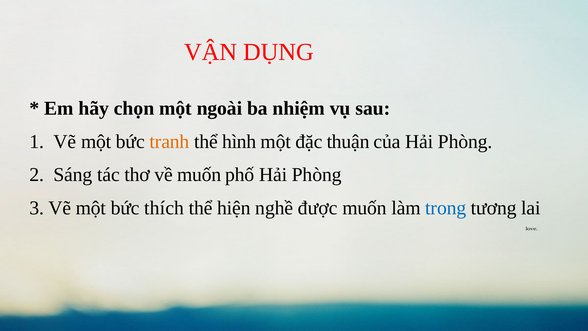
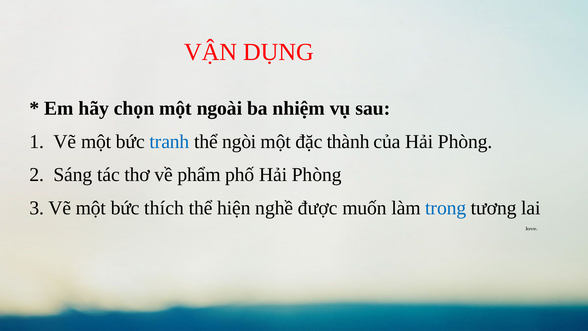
tranh colour: orange -> blue
hình: hình -> ngòi
thuận: thuận -> thành
về muốn: muốn -> phẩm
